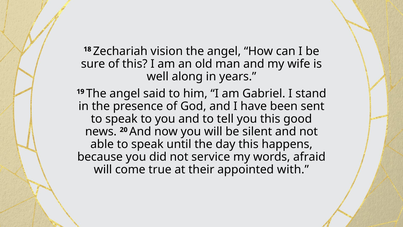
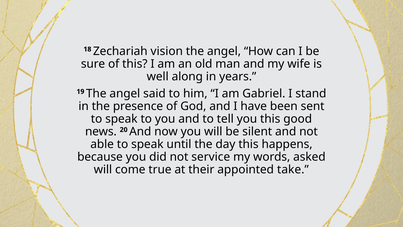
afraid: afraid -> asked
with: with -> take
